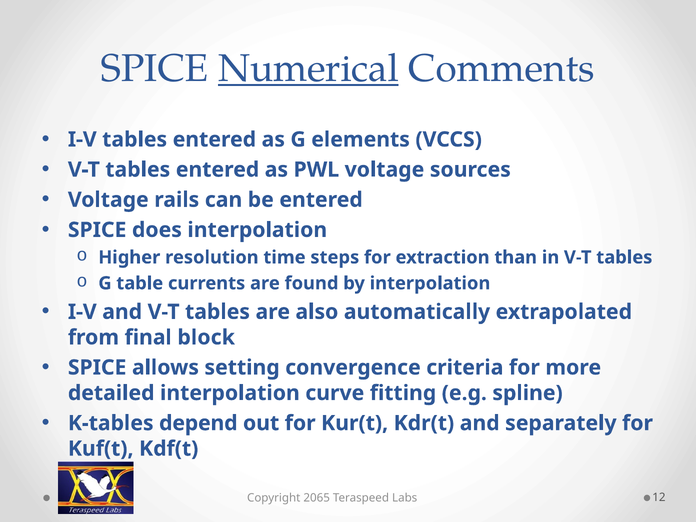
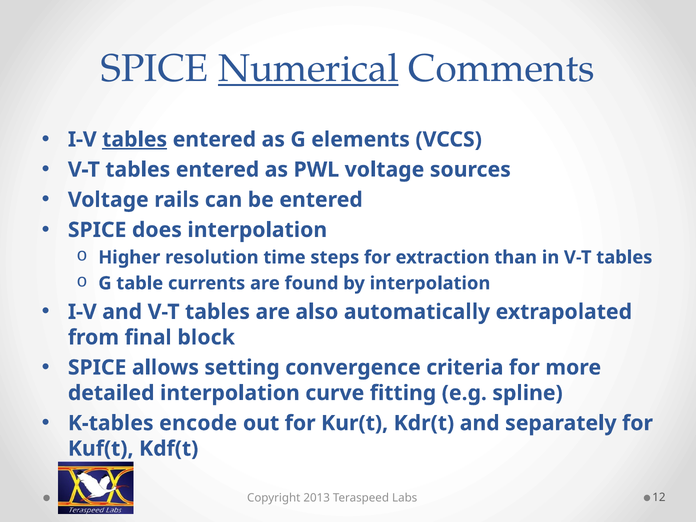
tables at (135, 140) underline: none -> present
depend: depend -> encode
2065: 2065 -> 2013
